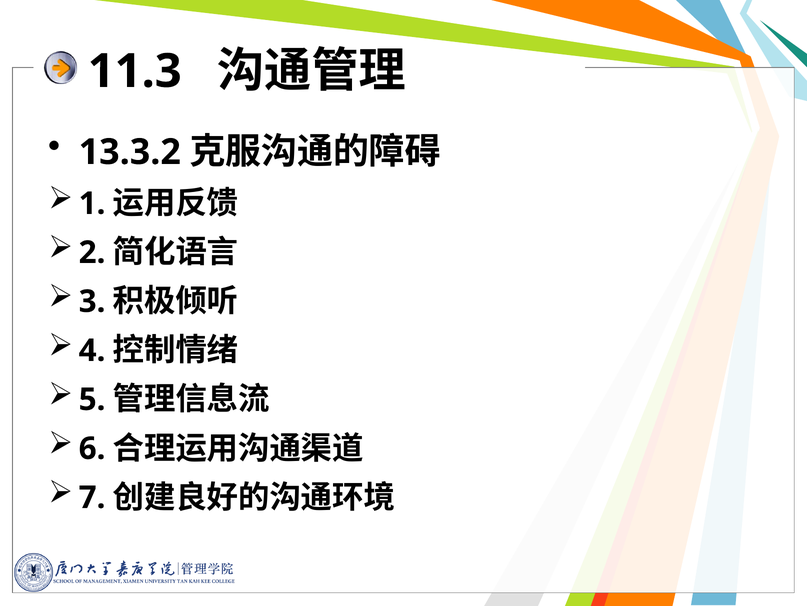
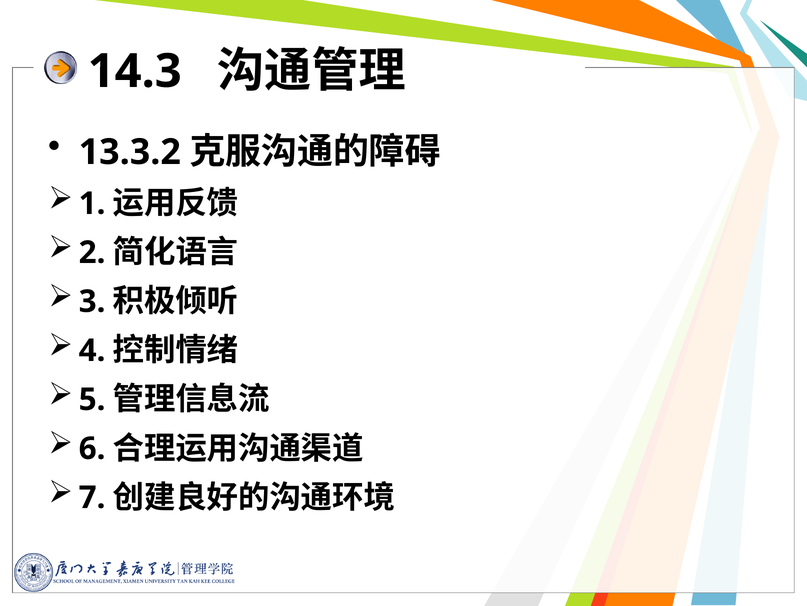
11.3: 11.3 -> 14.3
